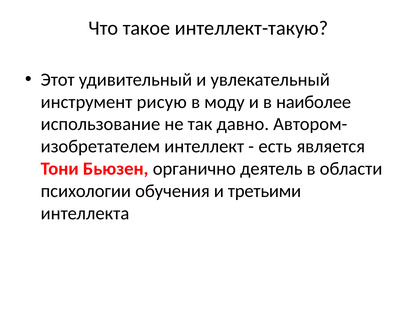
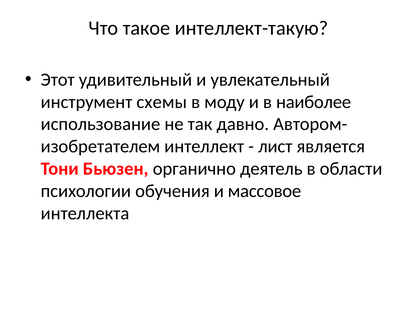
рисую: рисую -> схемы
есть: есть -> лист
третьими: третьими -> массовое
